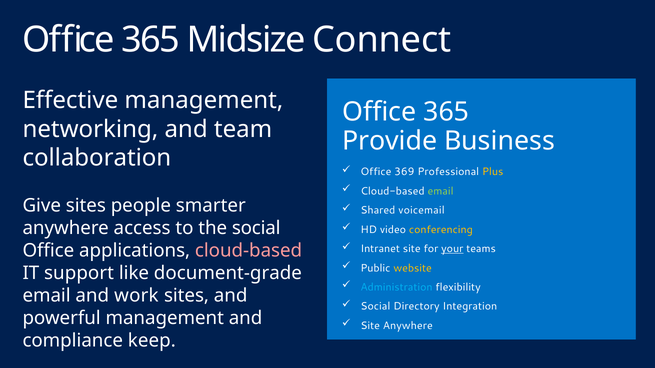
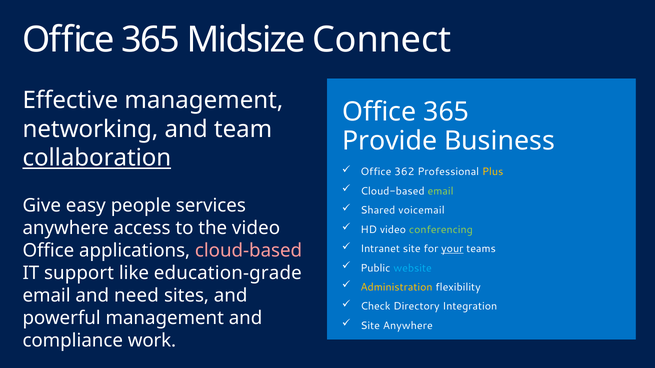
collaboration underline: none -> present
369: 369 -> 362
Give sites: sites -> easy
smarter: smarter -> services
the social: social -> video
conferencing colour: yellow -> light green
website colour: yellow -> light blue
document-grade: document-grade -> education-grade
Administration colour: light blue -> yellow
work: work -> need
Social at (375, 307): Social -> Check
keep: keep -> work
